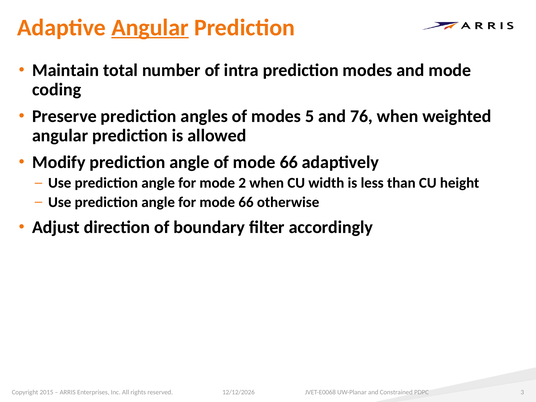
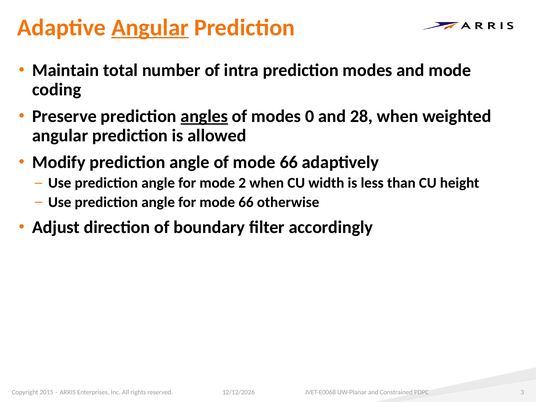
angles underline: none -> present
5: 5 -> 0
76: 76 -> 28
